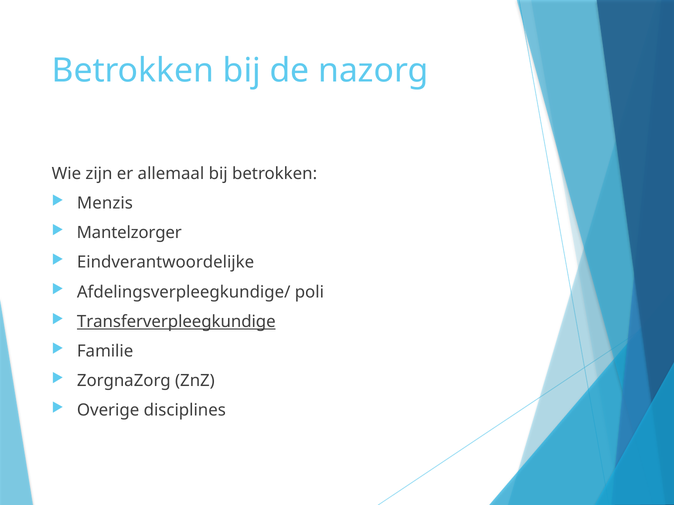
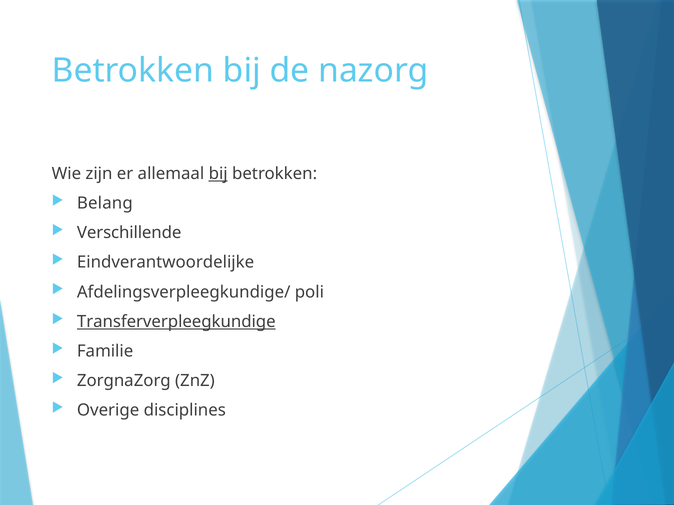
bij at (218, 174) underline: none -> present
Menzis: Menzis -> Belang
Mantelzorger: Mantelzorger -> Verschillende
